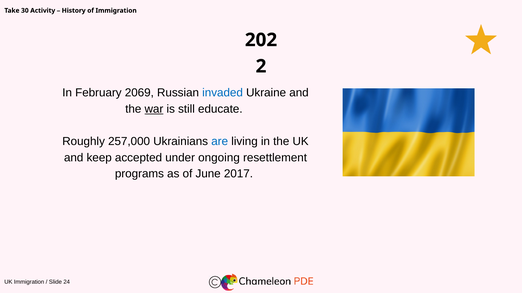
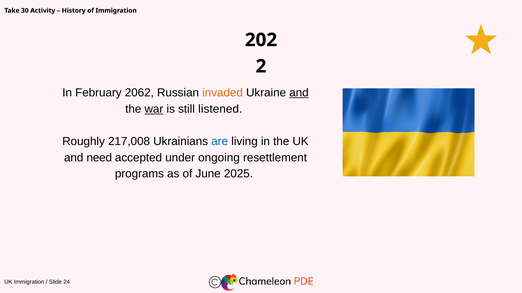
2069: 2069 -> 2062
invaded colour: blue -> orange
and at (299, 93) underline: none -> present
educate: educate -> listened
257,000: 257,000 -> 217,008
keep: keep -> need
2017: 2017 -> 2025
